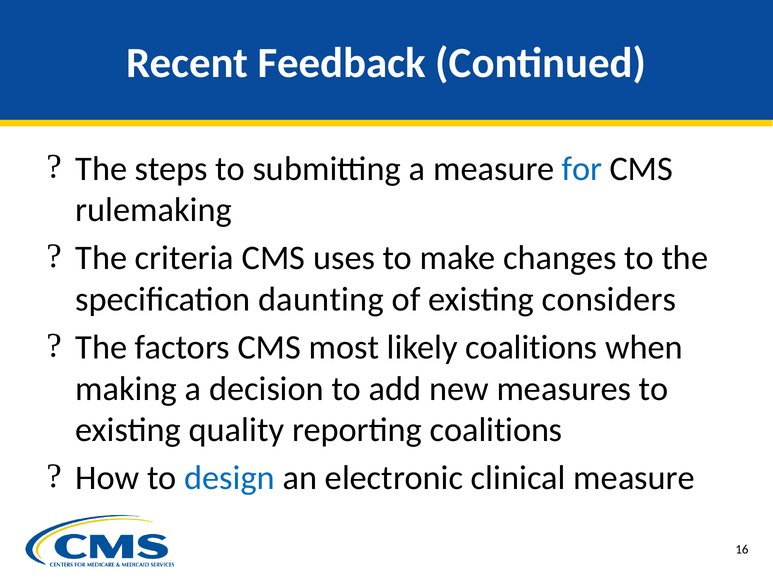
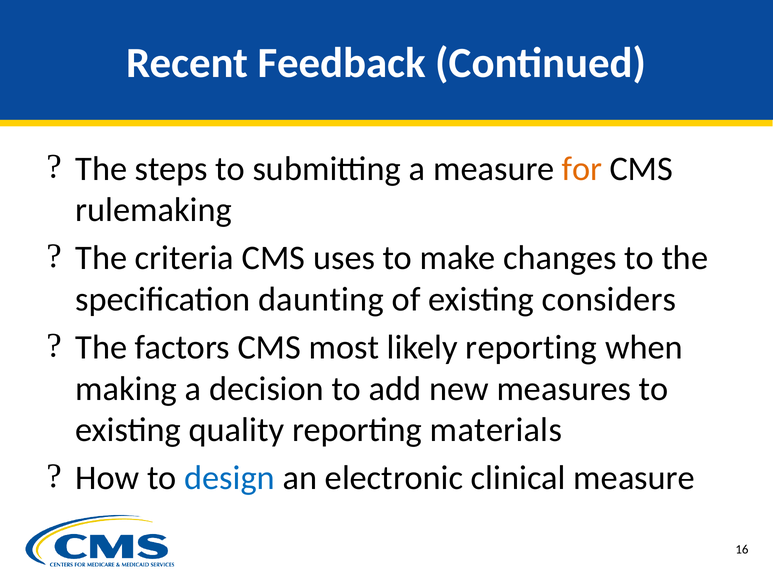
for colour: blue -> orange
likely coalitions: coalitions -> reporting
reporting coalitions: coalitions -> materials
